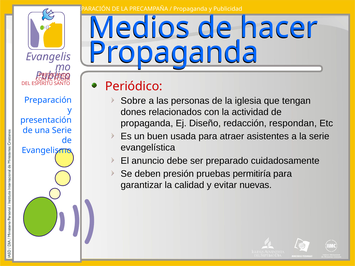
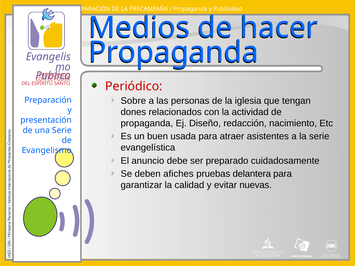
respondan: respondan -> nacimiento
presión: presión -> afiches
permitiría: permitiría -> delantera
